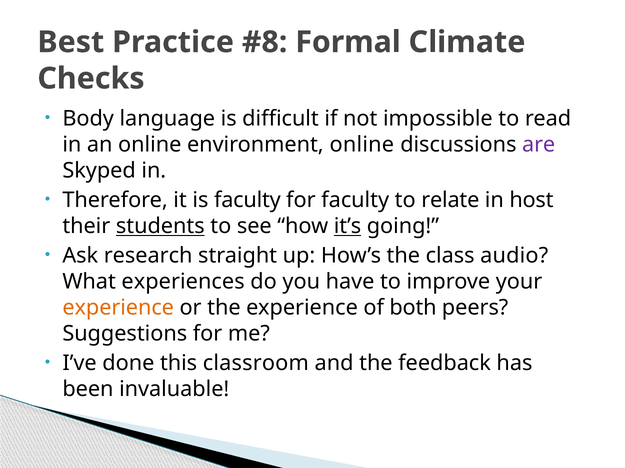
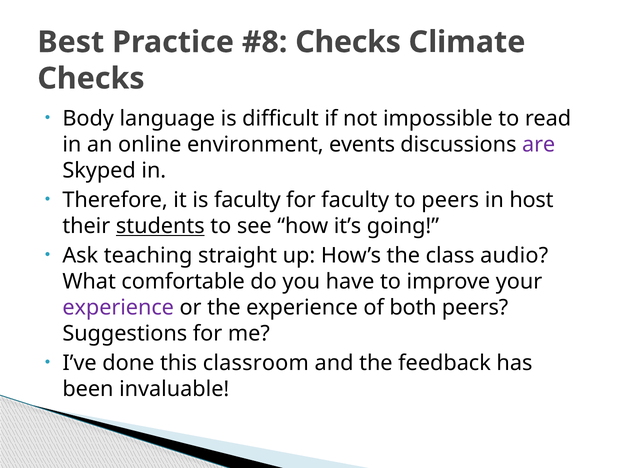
Formal at (348, 42): Formal -> Checks
environment online: online -> events
to relate: relate -> peers
it’s underline: present -> none
research: research -> teaching
experiences: experiences -> comfortable
experience at (118, 308) colour: orange -> purple
